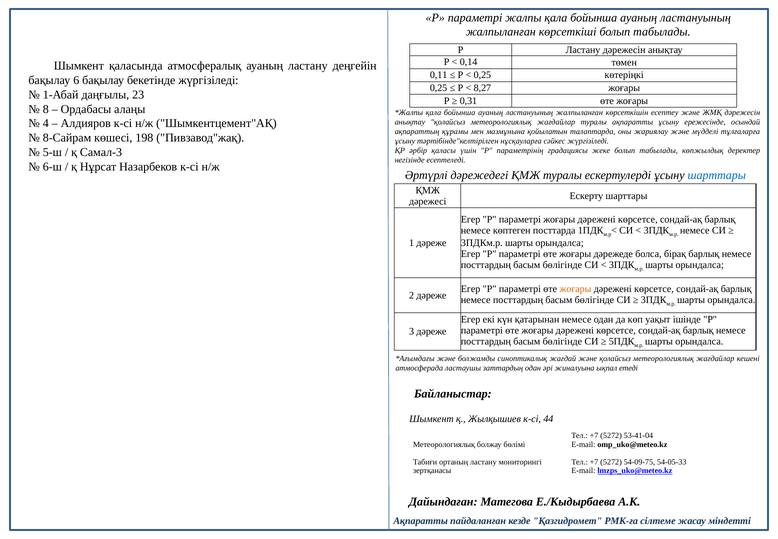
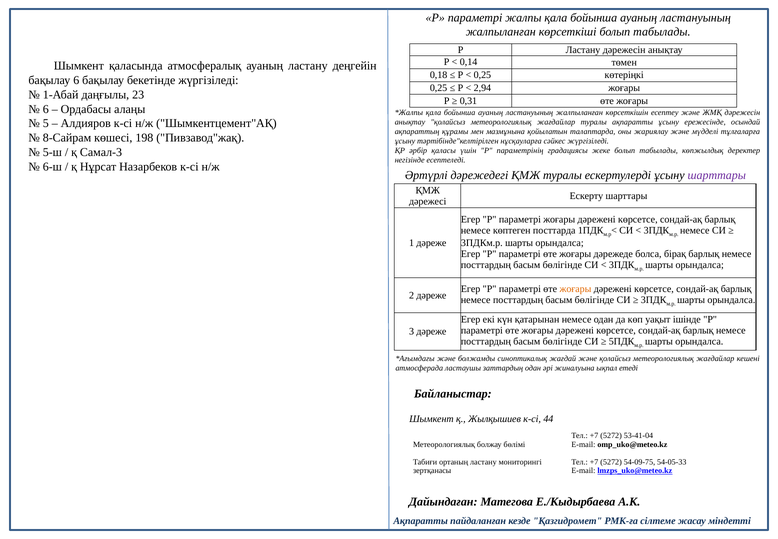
0,11: 0,11 -> 0,18
8,27: 8,27 -> 2,94
8 at (46, 109): 8 -> 6
4: 4 -> 5
шарттары at (717, 175) colour: blue -> purple
